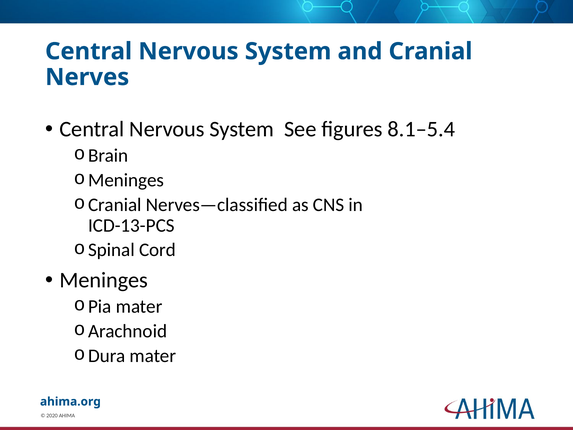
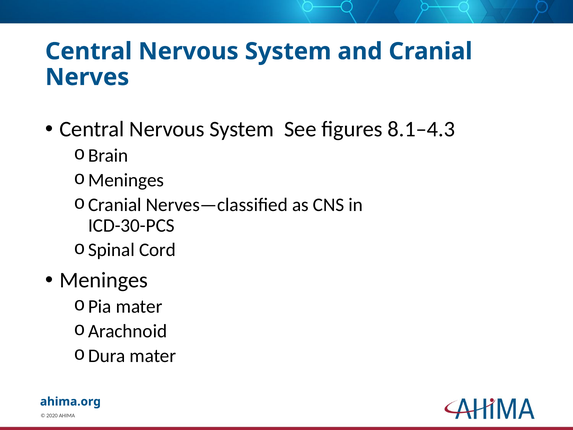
8.1–5.4: 8.1–5.4 -> 8.1–4.3
ICD-13-PCS: ICD-13-PCS -> ICD-30-PCS
